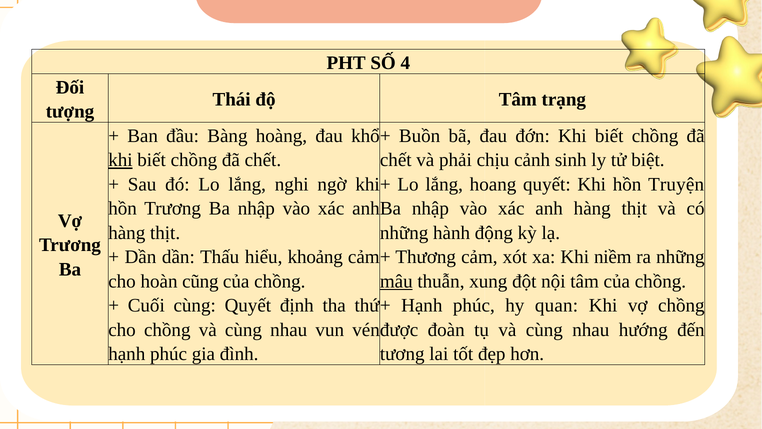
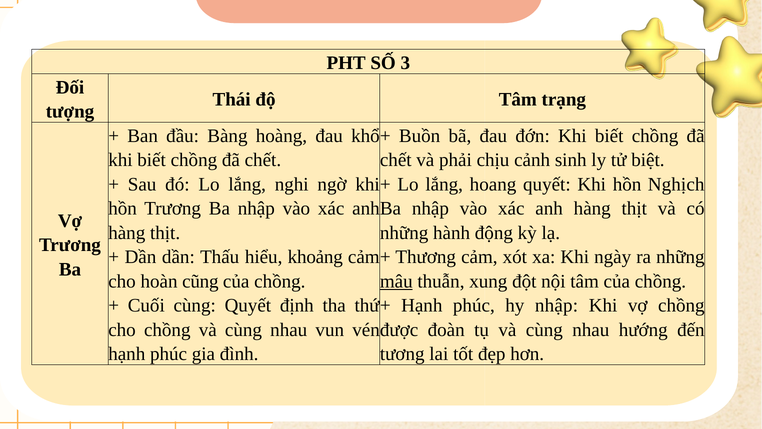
4: 4 -> 3
khi at (120, 160) underline: present -> none
Truyện: Truyện -> Nghịch
niềm: niềm -> ngày
hy quan: quan -> nhập
